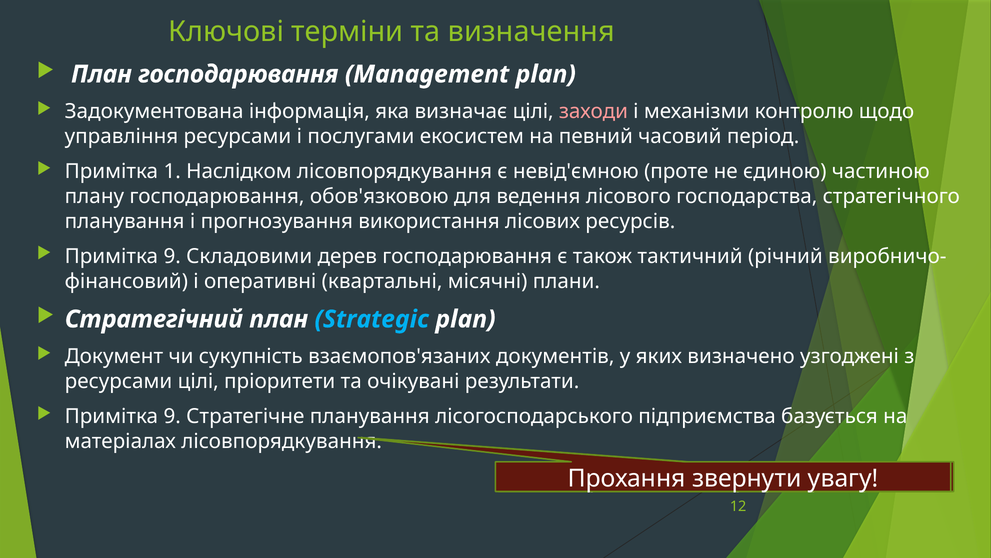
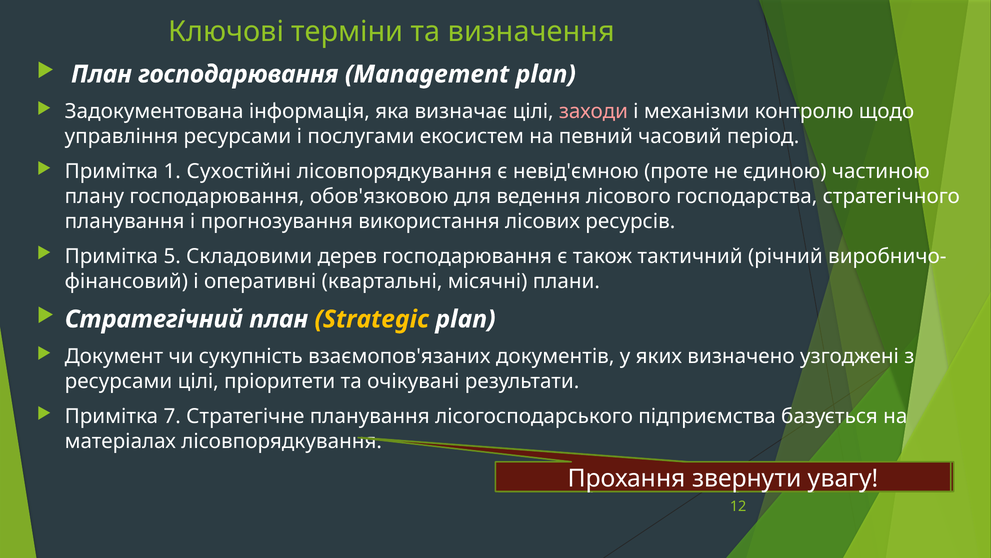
Наслідком: Наслідком -> Сухостійні
9 at (172, 256): 9 -> 5
Strategic colour: light blue -> yellow
9 at (172, 416): 9 -> 7
